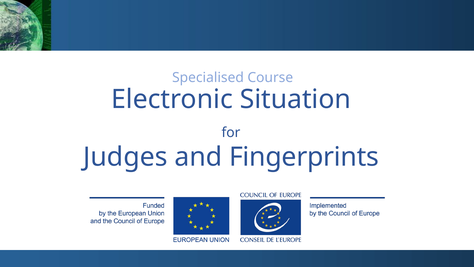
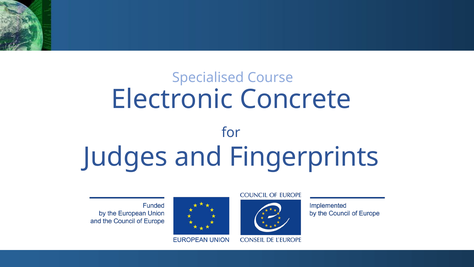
Situation: Situation -> Concrete
